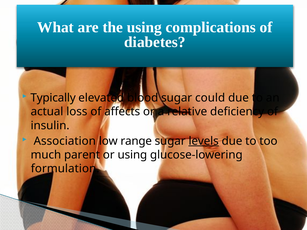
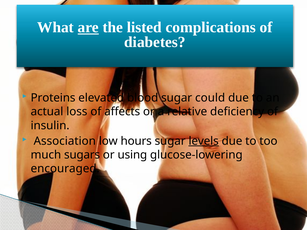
are underline: none -> present
the using: using -> listed
Typically: Typically -> Proteins
range: range -> hours
parent: parent -> sugars
formulation: formulation -> encouraged
